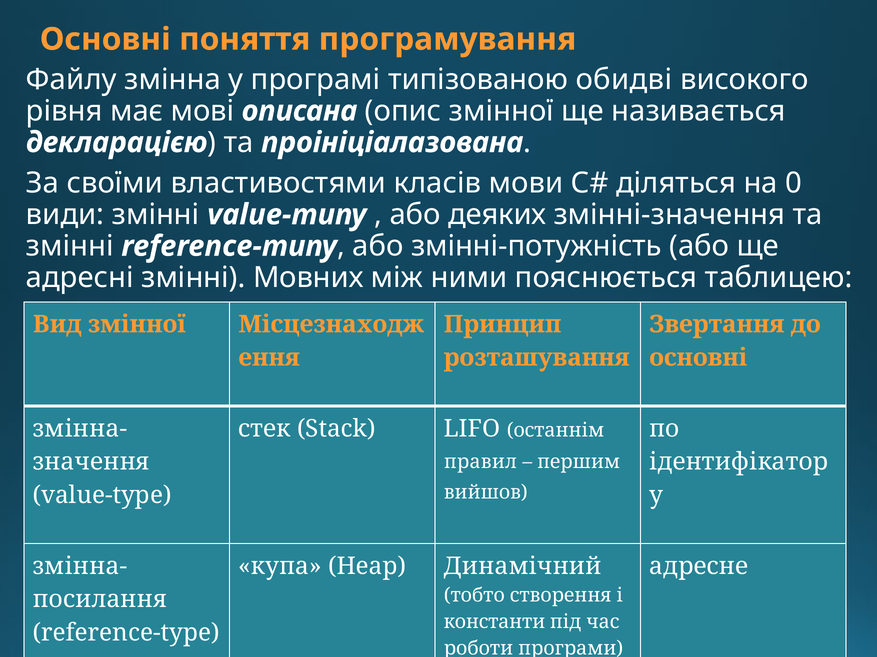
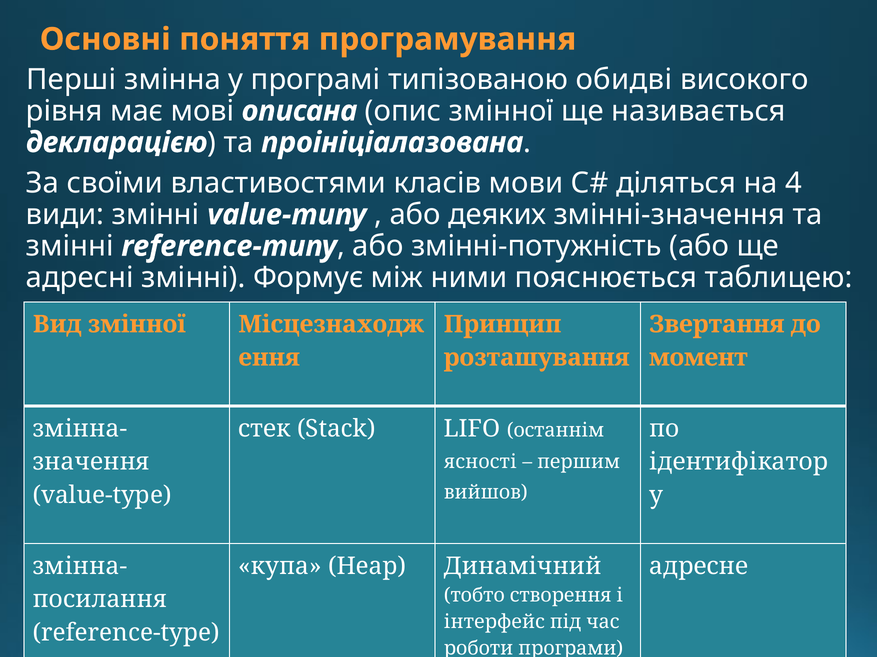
Файлу: Файлу -> Перші
0: 0 -> 4
Мовних: Мовних -> Формує
основні at (698, 358): основні -> момент
правил: правил -> ясності
константи: константи -> інтерфейс
